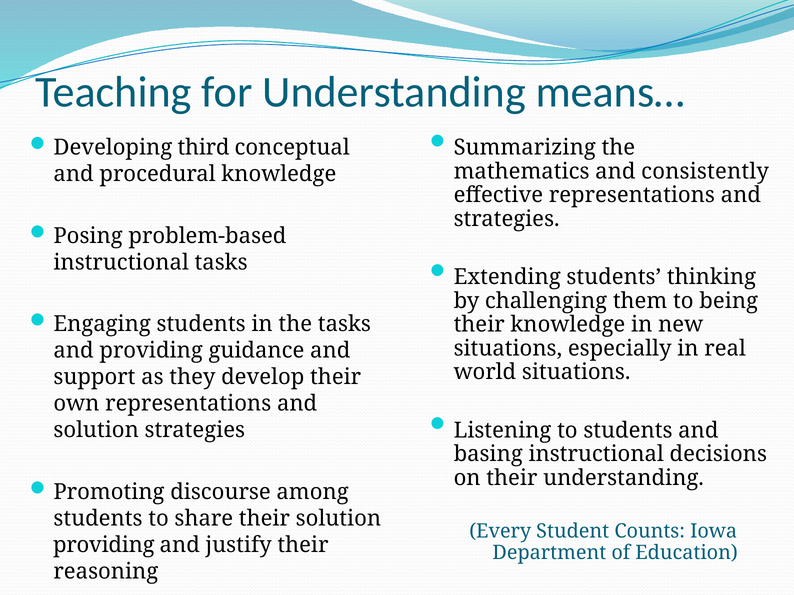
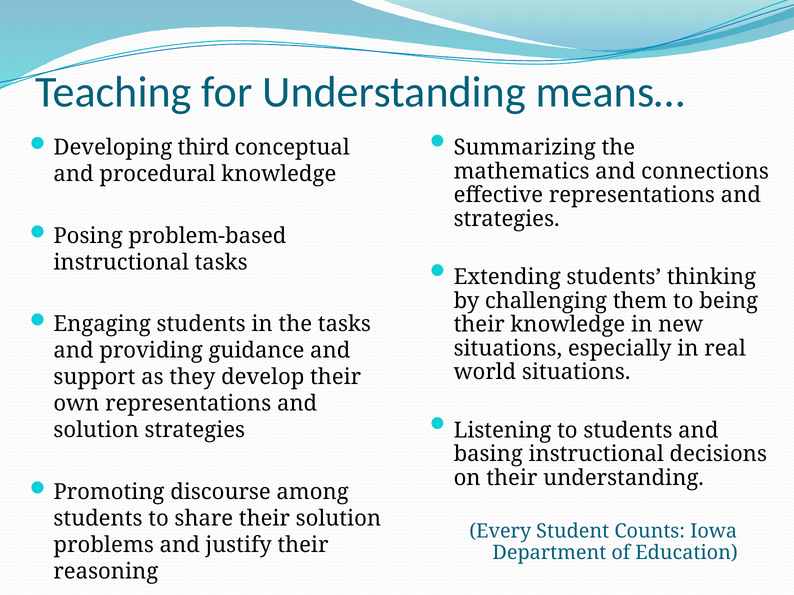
consistently: consistently -> connections
providing at (104, 545): providing -> problems
